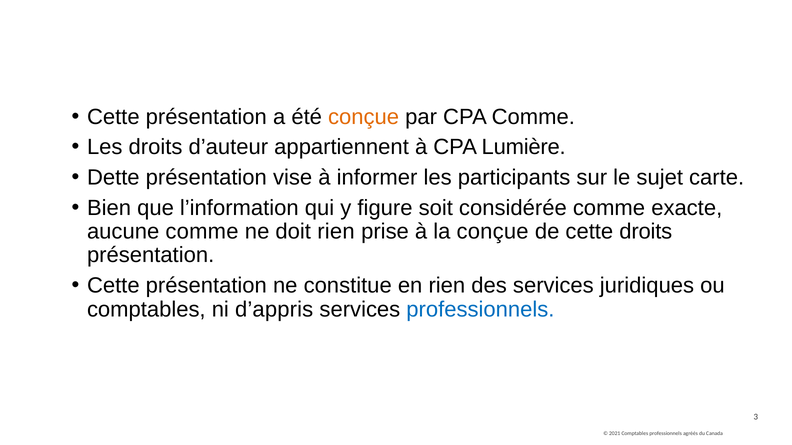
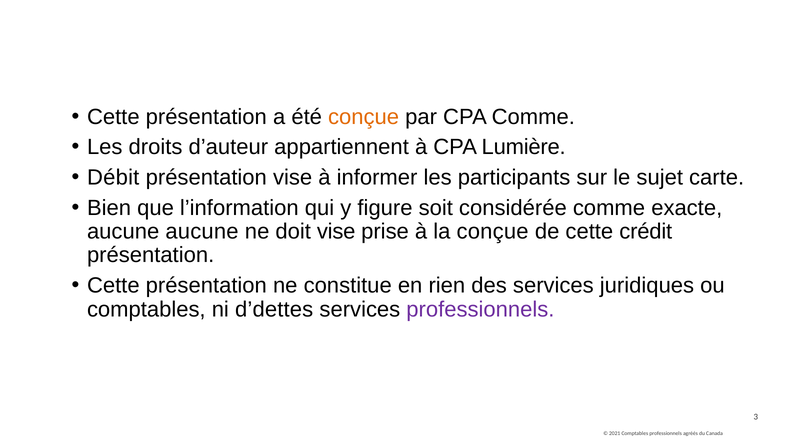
Dette: Dette -> Débit
aucune comme: comme -> aucune
doit rien: rien -> vise
cette droits: droits -> crédit
d’appris: d’appris -> d’dettes
professionnels at (480, 310) colour: blue -> purple
